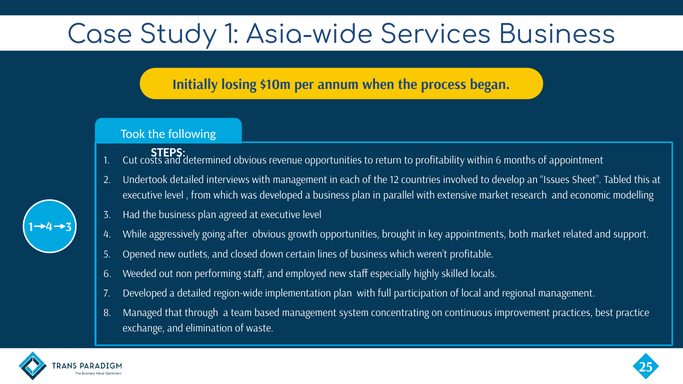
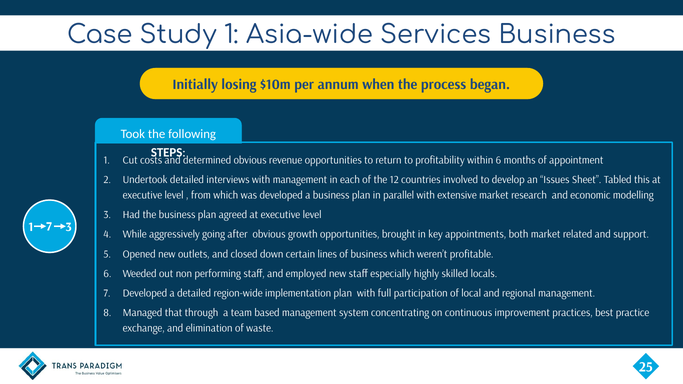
1 4: 4 -> 7
